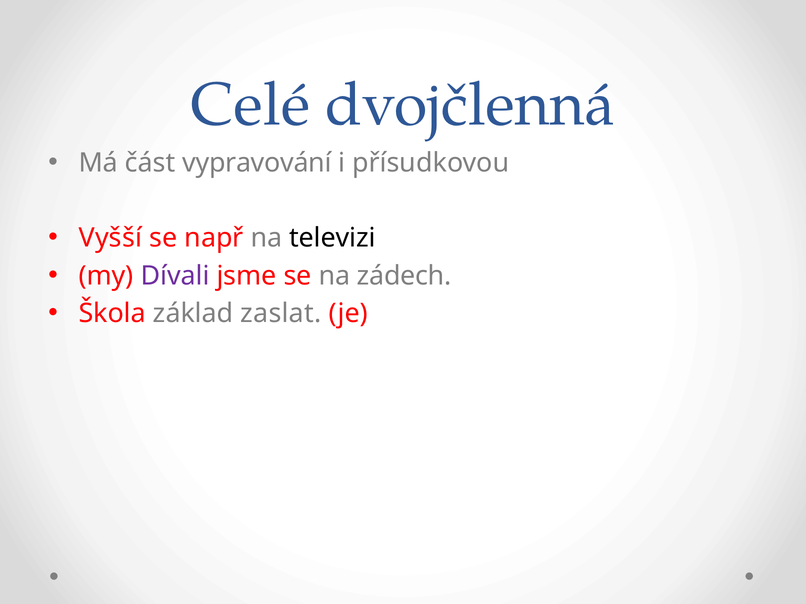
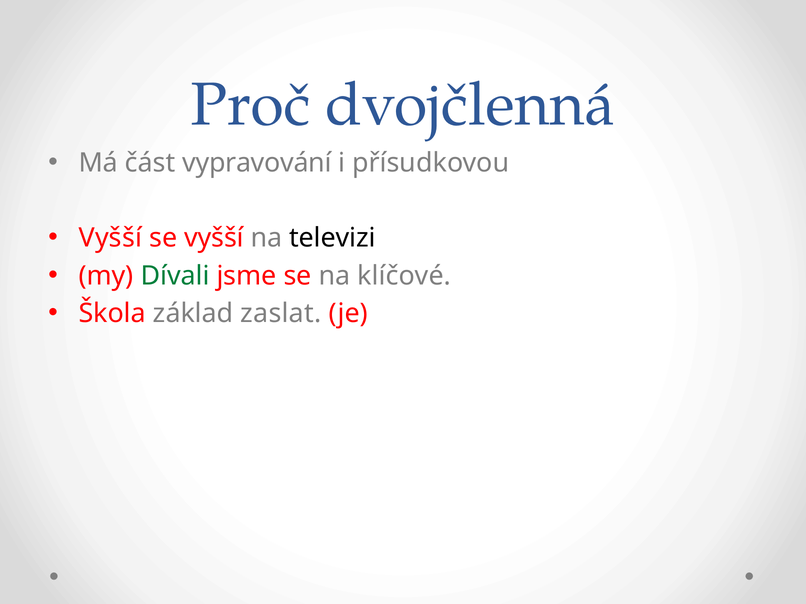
Celé: Celé -> Proč
se např: např -> vyšší
Dívali colour: purple -> green
zádech: zádech -> klíčové
